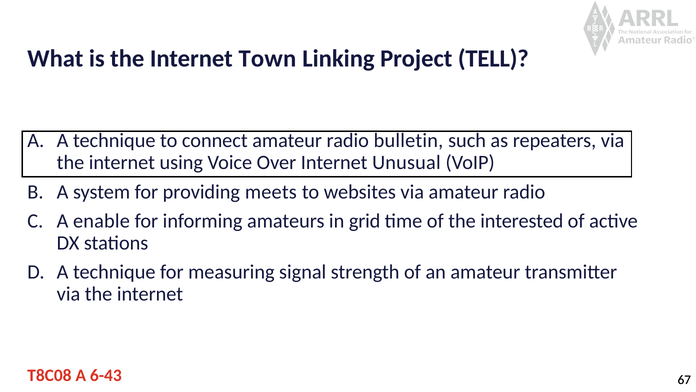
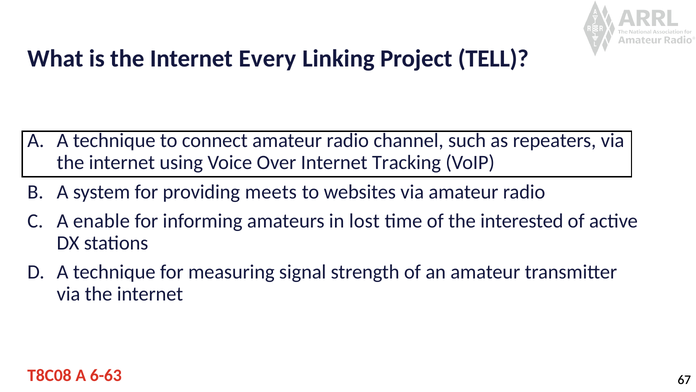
Town: Town -> Every
bulletin: bulletin -> channel
Unusual: Unusual -> Tracking
grid: grid -> lost
6-43: 6-43 -> 6-63
